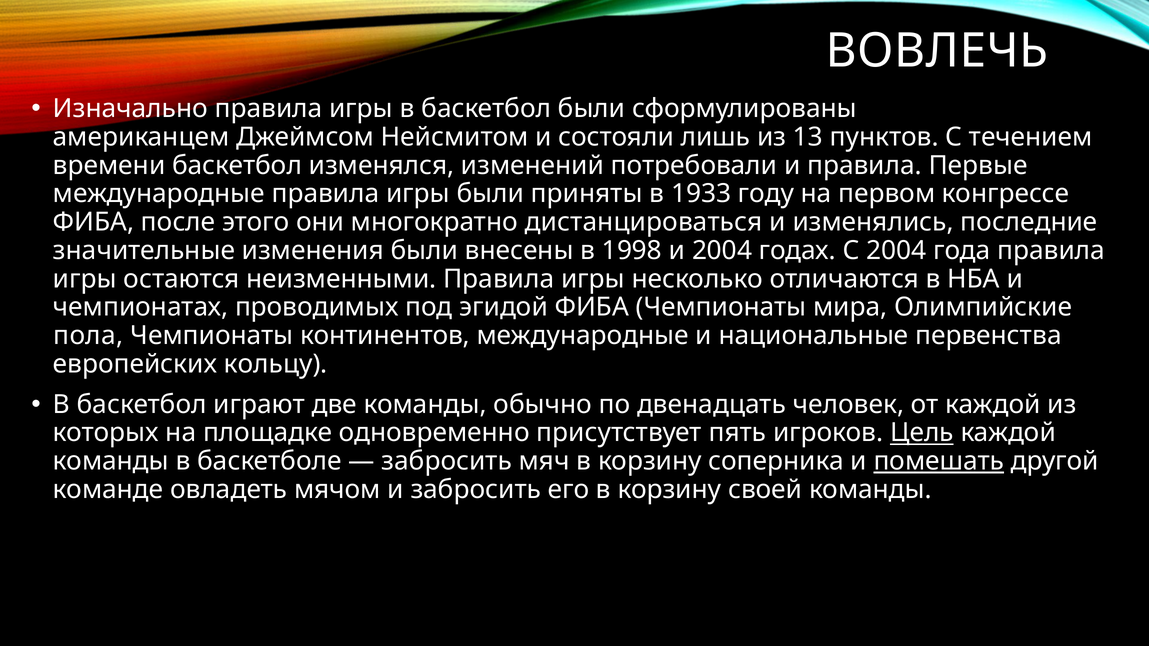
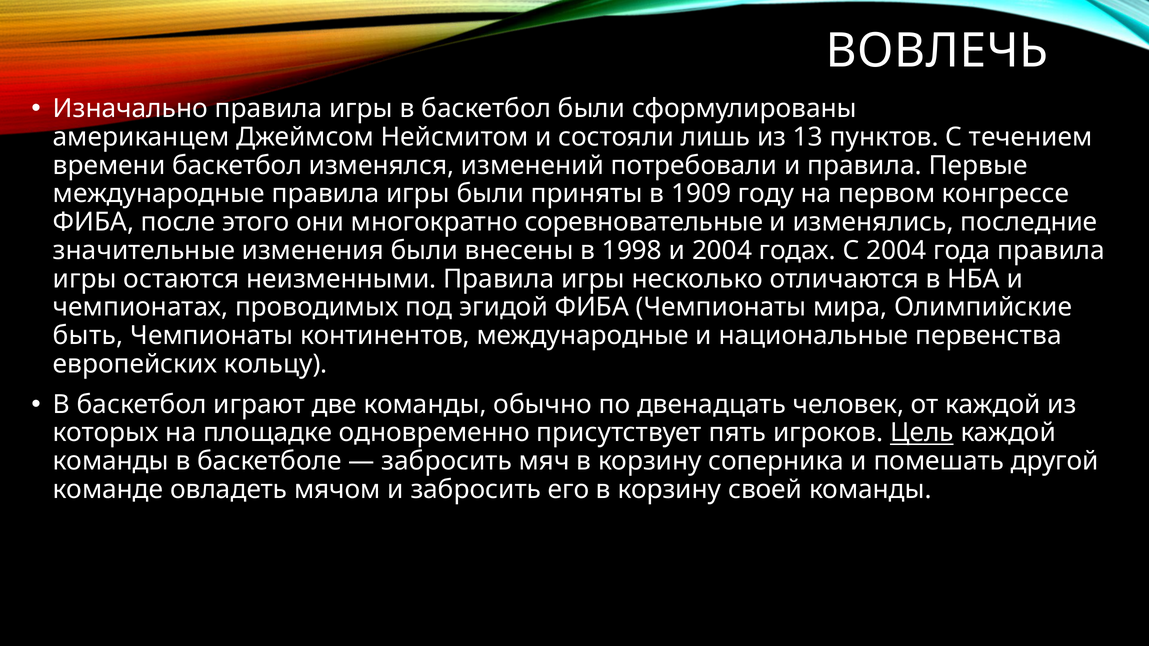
1933: 1933 -> 1909
дистанцироваться: дистанцироваться -> соревновательные
пола: пола -> быть
помешать underline: present -> none
